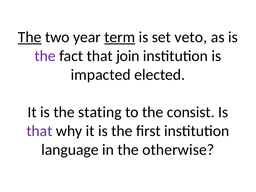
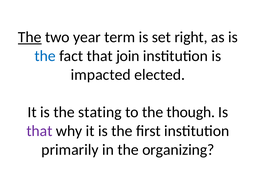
term underline: present -> none
veto: veto -> right
the at (45, 56) colour: purple -> blue
consist: consist -> though
language: language -> primarily
otherwise: otherwise -> organizing
